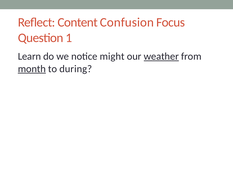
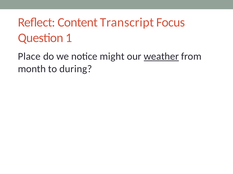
Confusion: Confusion -> Transcript
Learn: Learn -> Place
month underline: present -> none
